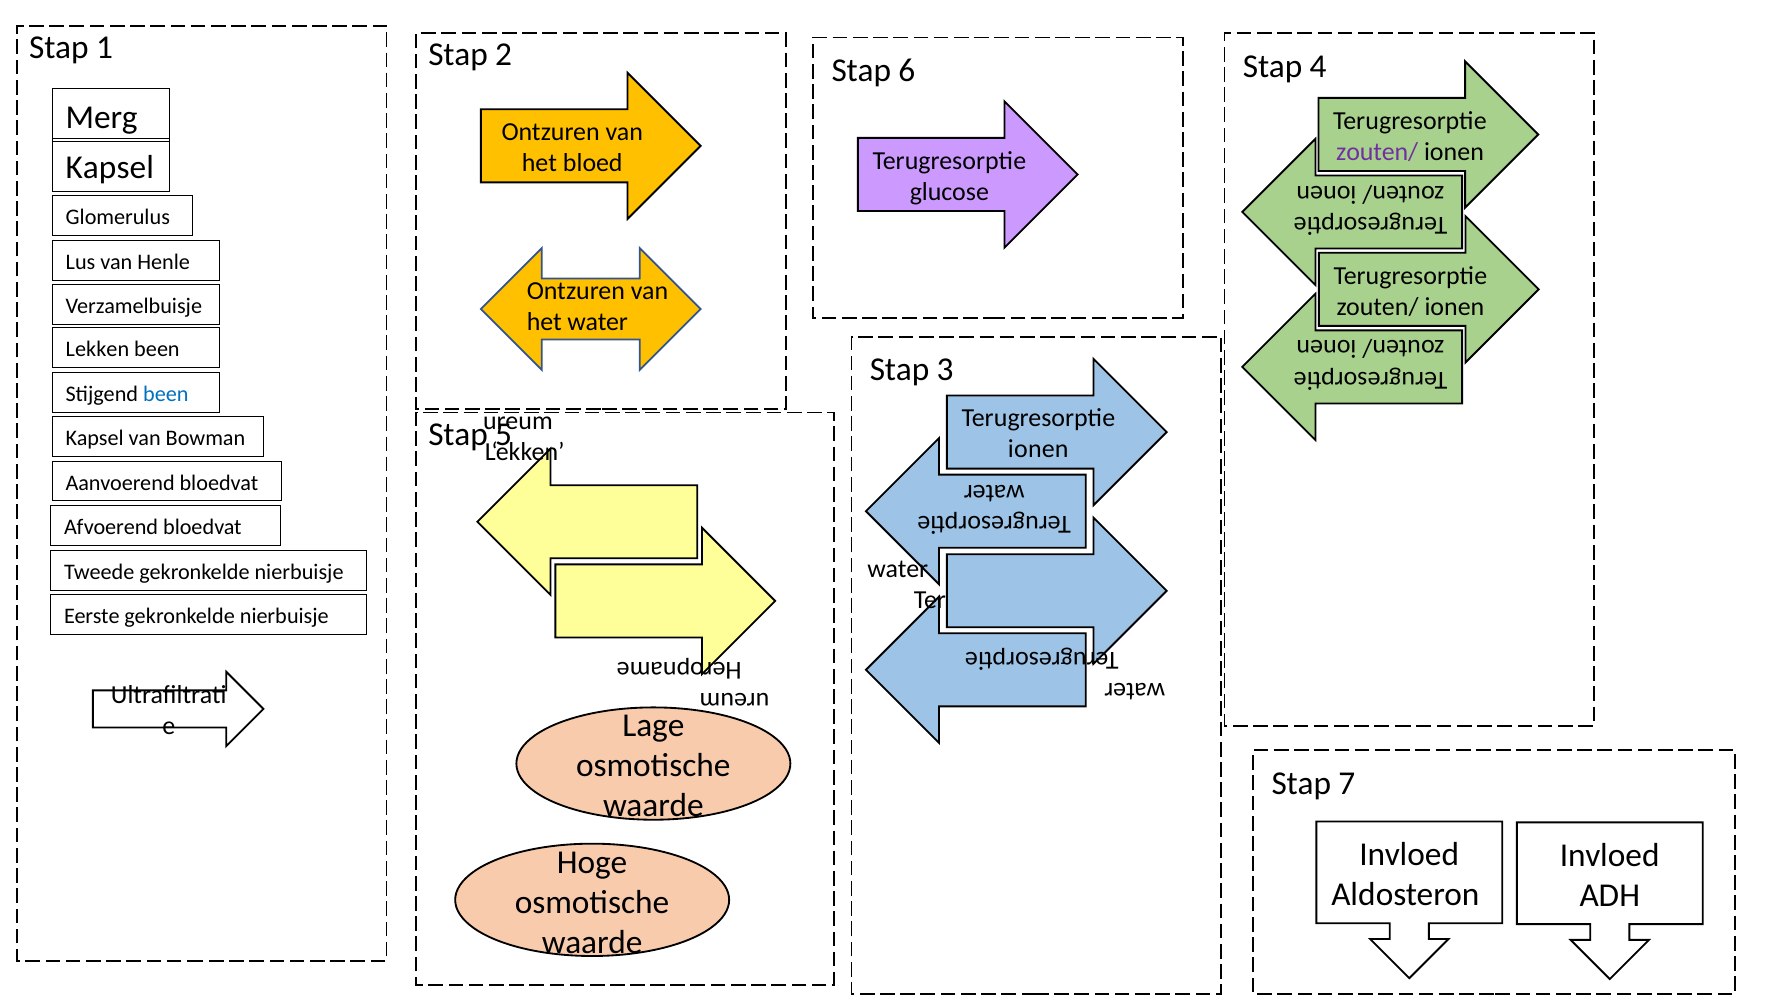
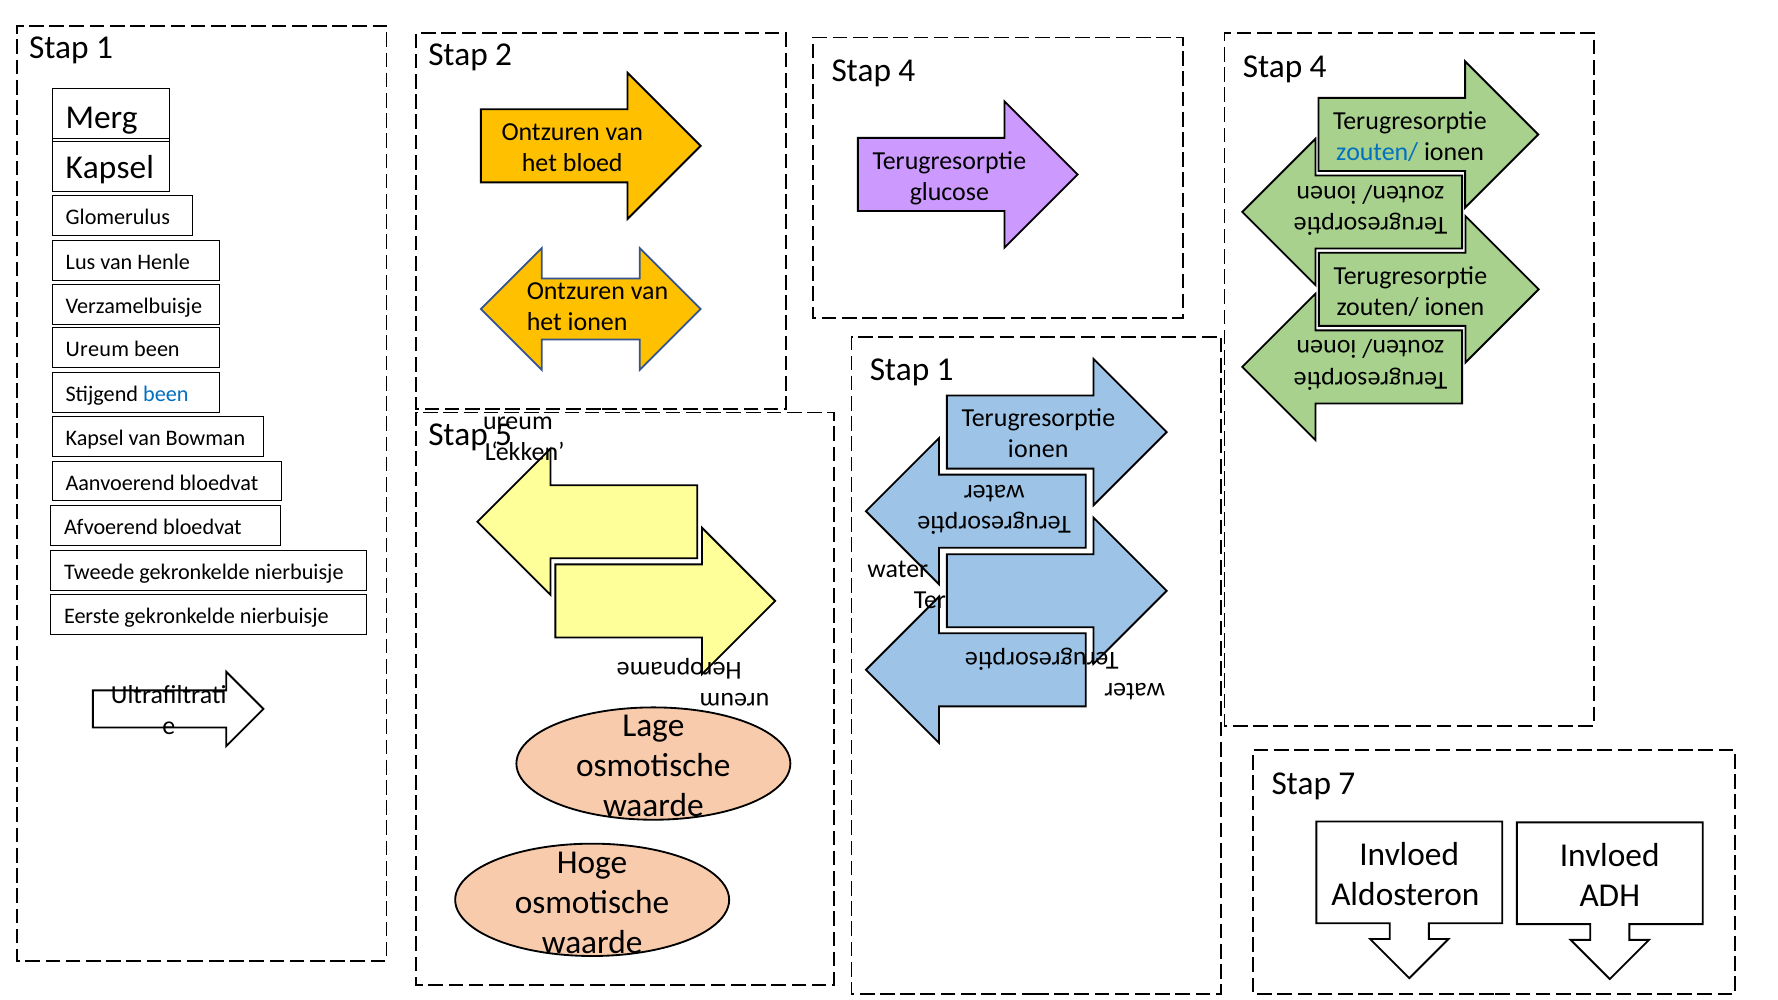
2 Stap 6: 6 -> 4
zouten/ at (1377, 152) colour: purple -> blue
het water: water -> ionen
Lekken at (97, 349): Lekken -> Ureum
3 at (945, 370): 3 -> 1
